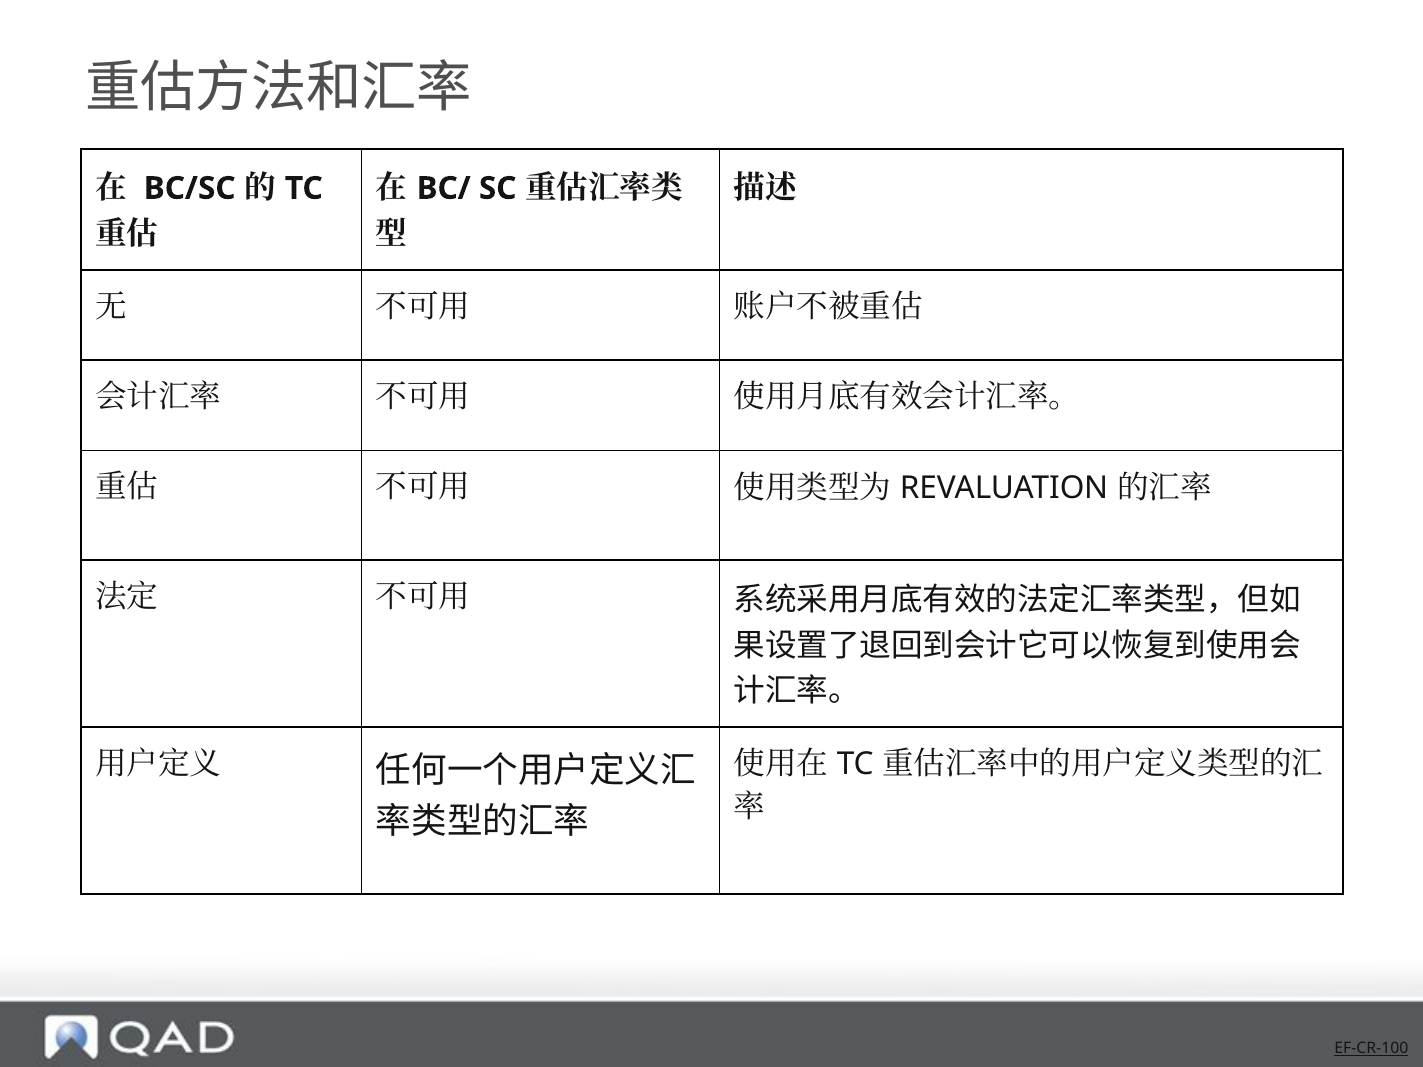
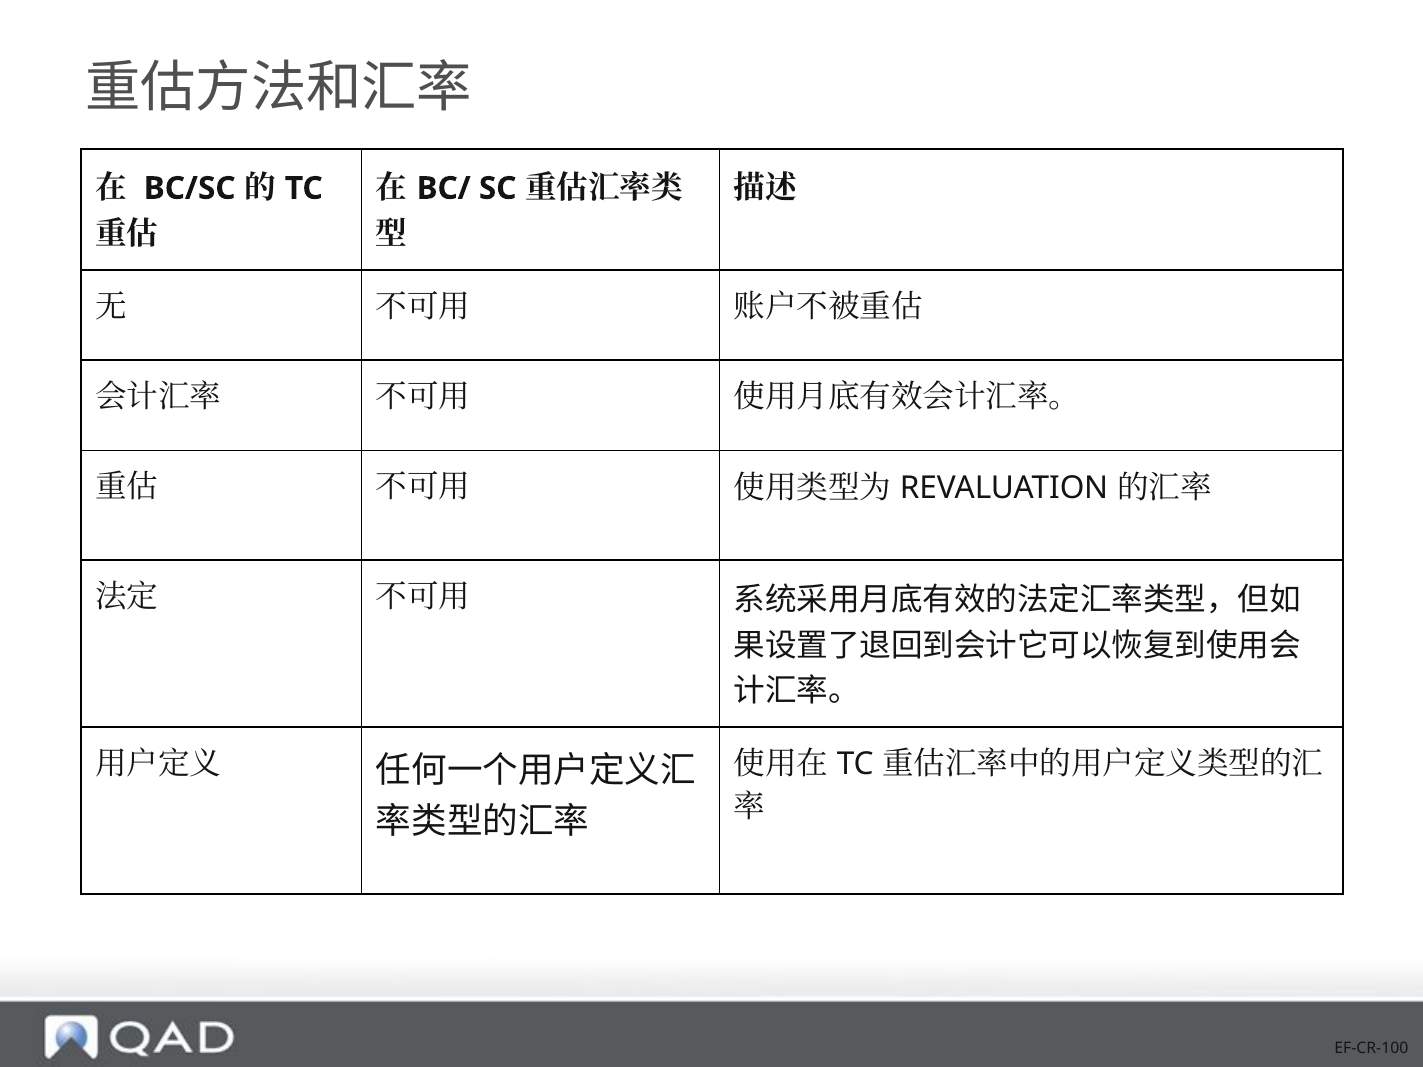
EF-CR-100 underline: present -> none
